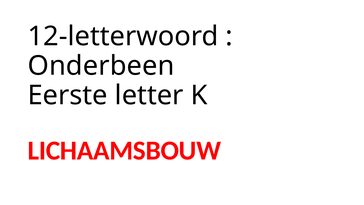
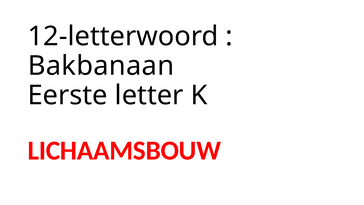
Onderbeen: Onderbeen -> Bakbanaan
